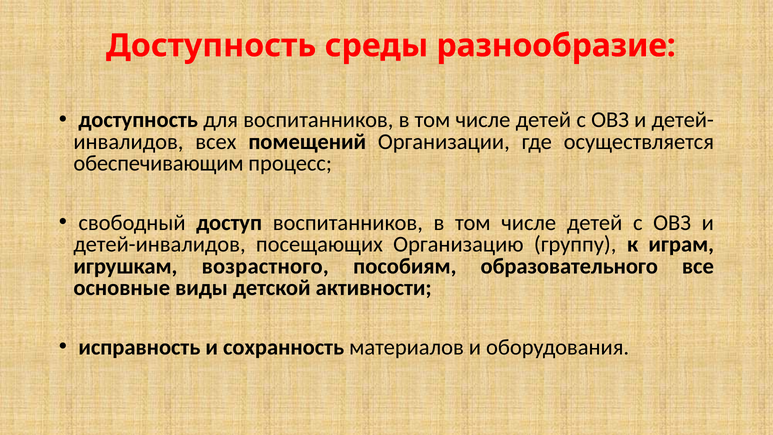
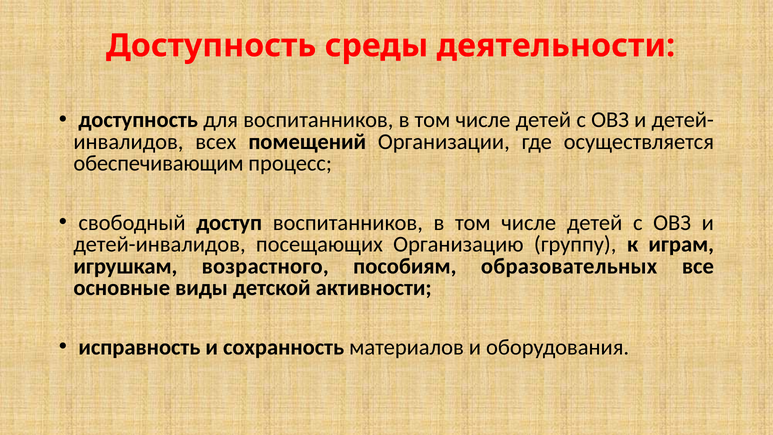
разнообразие: разнообразие -> деятельности
образовательного: образовательного -> образовательных
